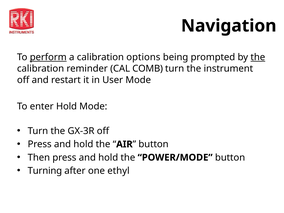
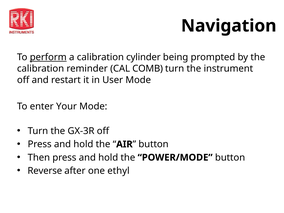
options: options -> cylinder
the at (258, 57) underline: present -> none
enter Hold: Hold -> Your
Turning: Turning -> Reverse
